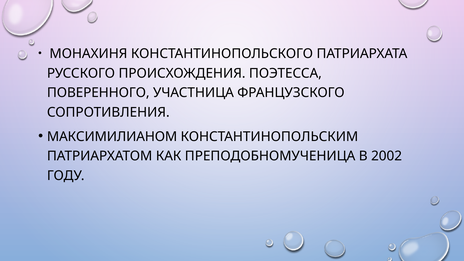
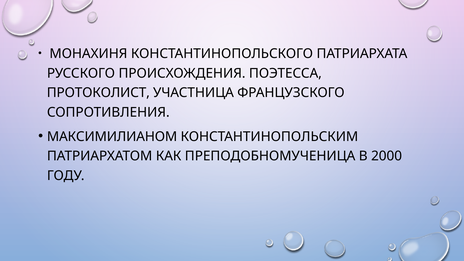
ПОВЕРЕННОГО: ПОВЕРЕННОГО -> ПРОТОКОЛИСТ
2002: 2002 -> 2000
